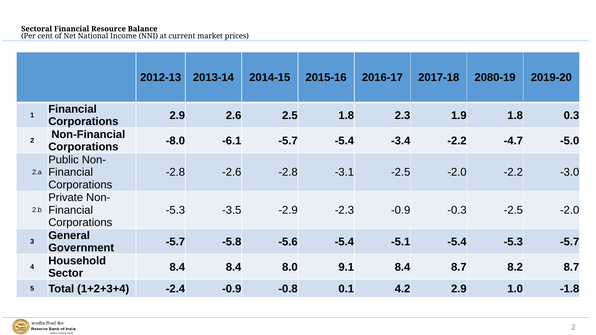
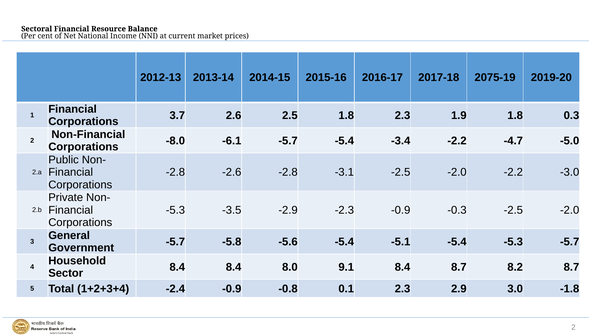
2080-19: 2080-19 -> 2075-19
2.9 at (177, 115): 2.9 -> 3.7
0.1 4.2: 4.2 -> 2.3
1.0: 1.0 -> 3.0
